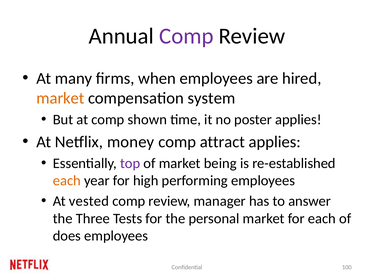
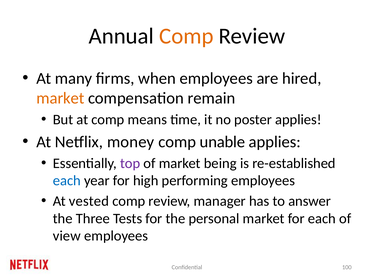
Comp at (186, 36) colour: purple -> orange
system: system -> remain
shown: shown -> means
attract: attract -> unable
each at (67, 181) colour: orange -> blue
does: does -> view
